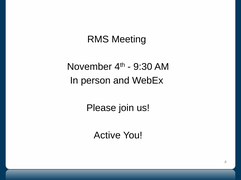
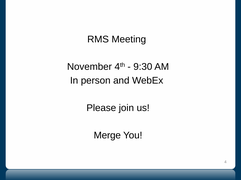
Active: Active -> Merge
